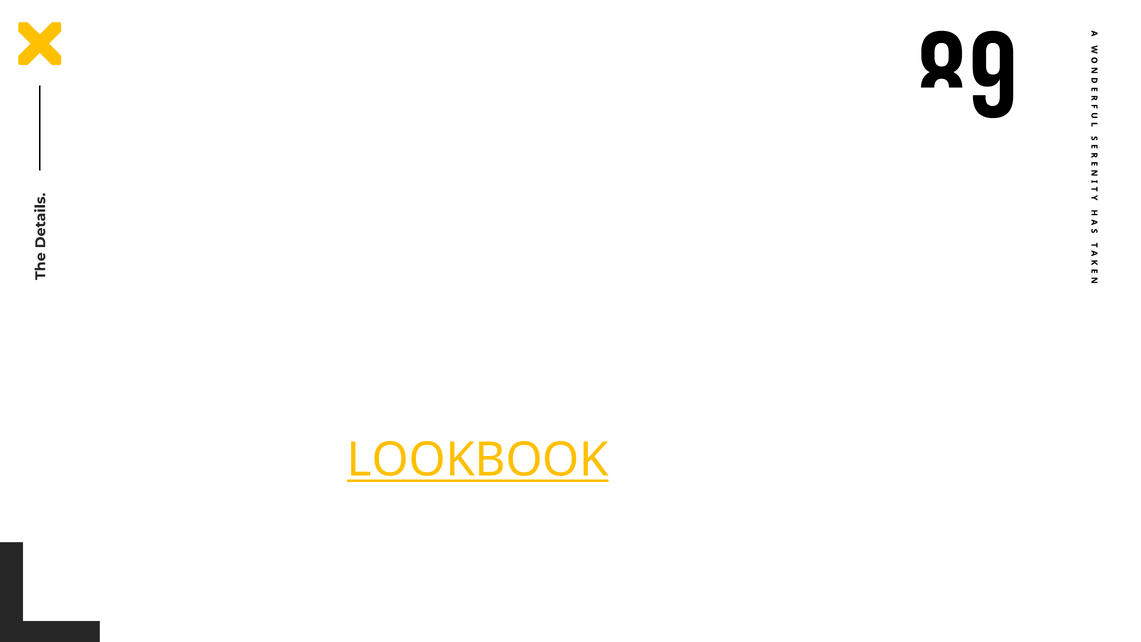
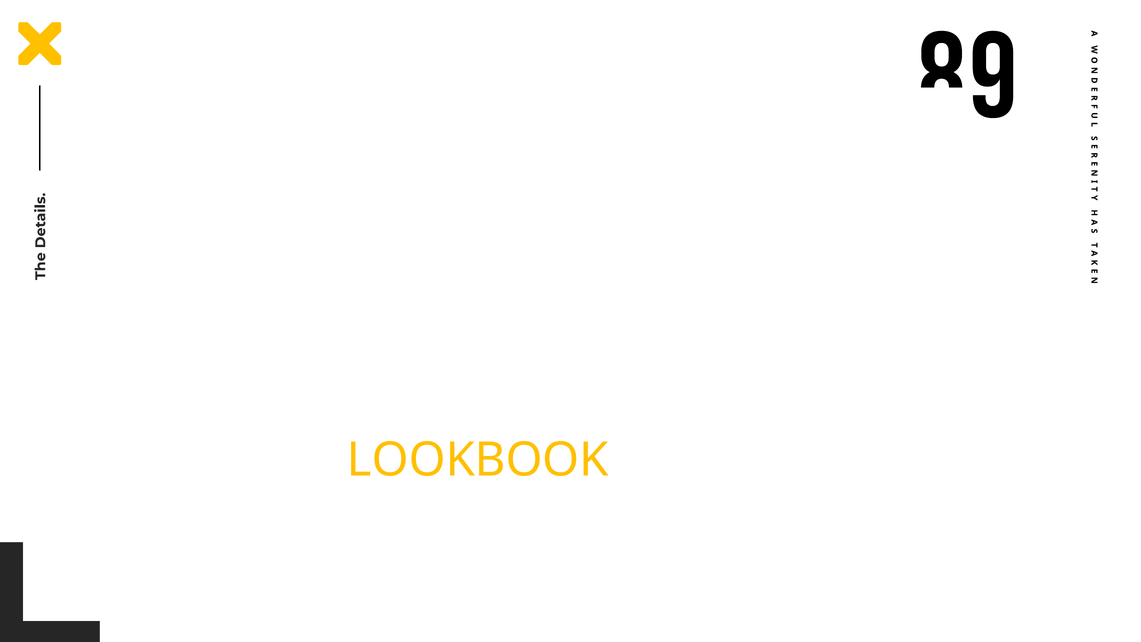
LOOKBOOK underline: present -> none
